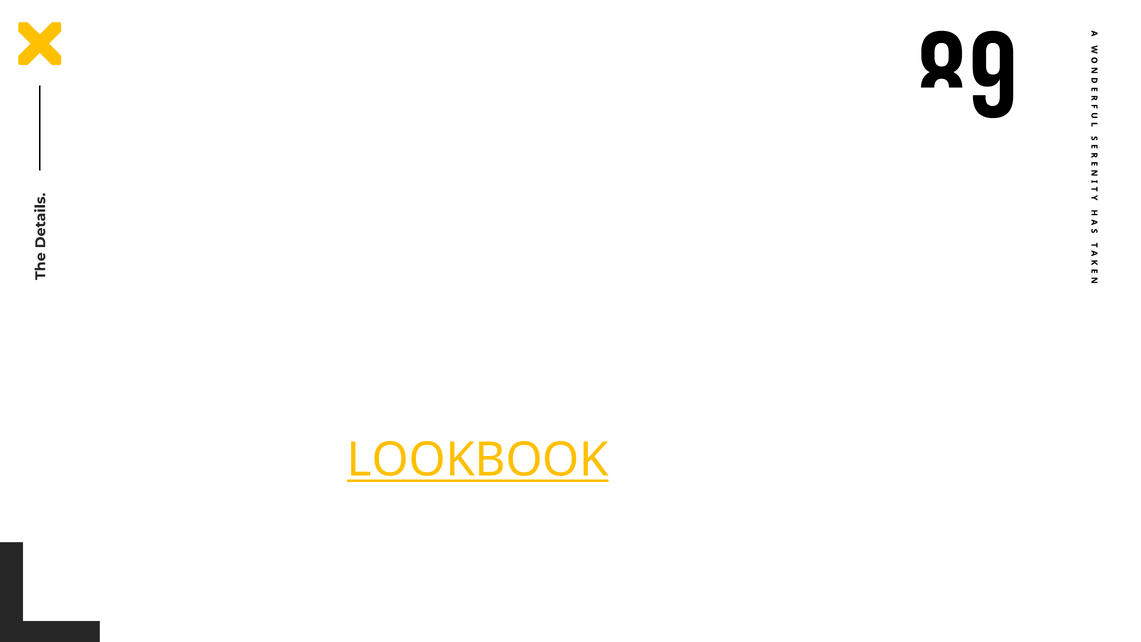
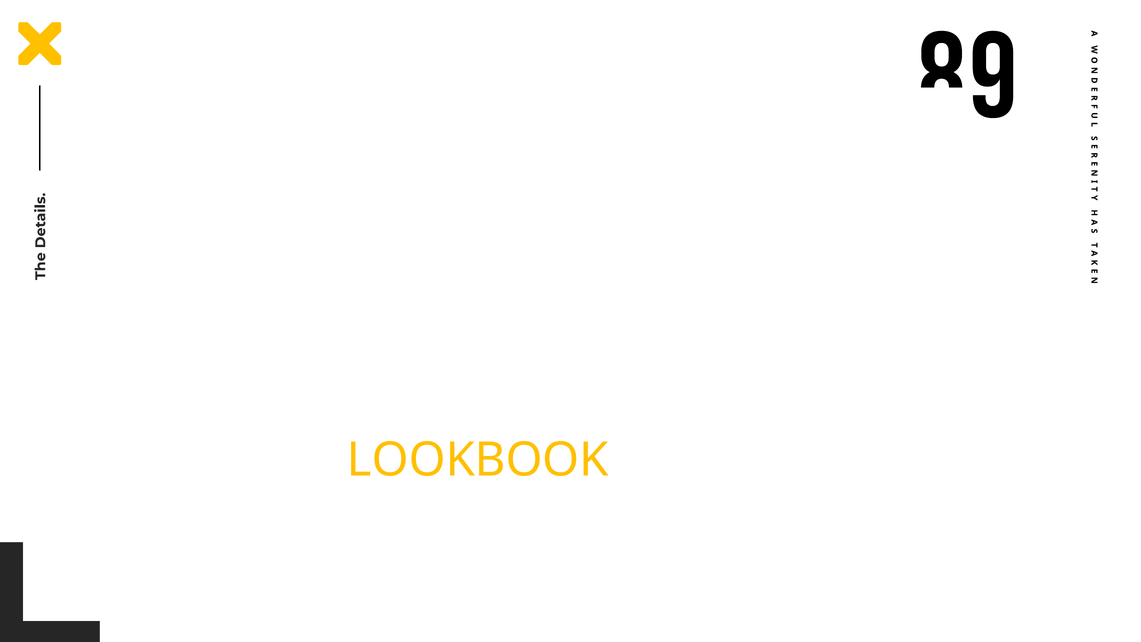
LOOKBOOK underline: present -> none
